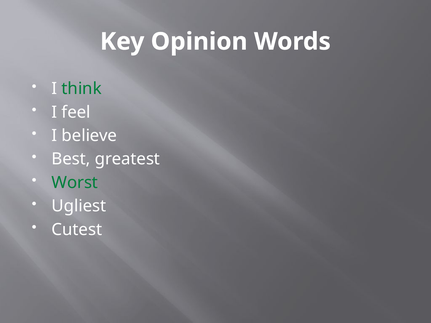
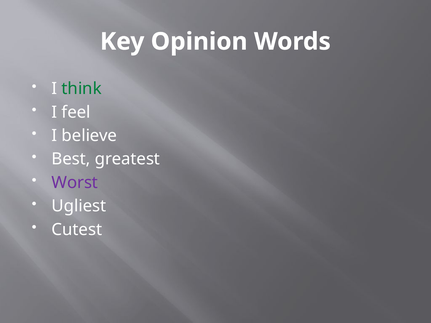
Worst colour: green -> purple
